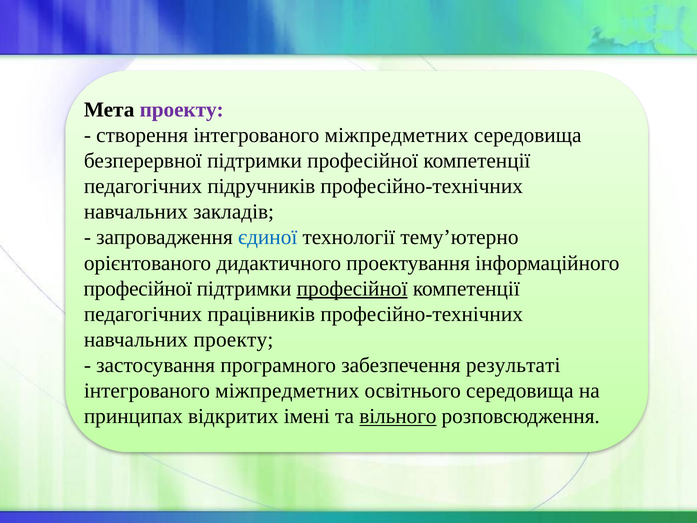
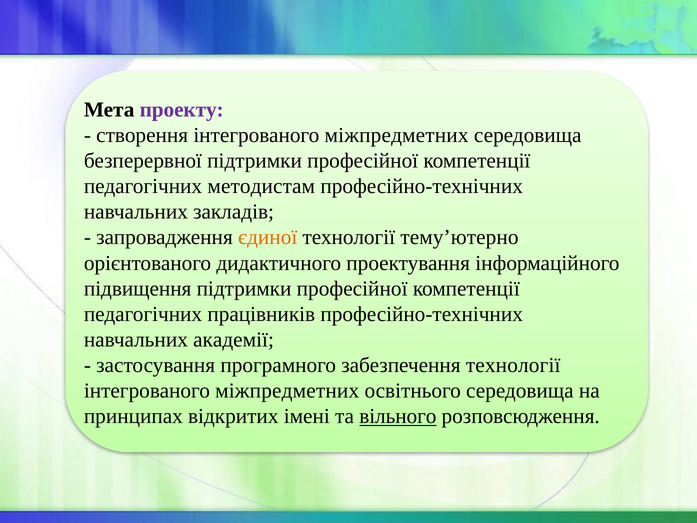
підручників: підручників -> методистам
єдиної colour: blue -> orange
професійної at (138, 288): професійної -> підвищення
професійної at (352, 288) underline: present -> none
навчальних проекту: проекту -> академії
забезпечення результаті: результаті -> технології
